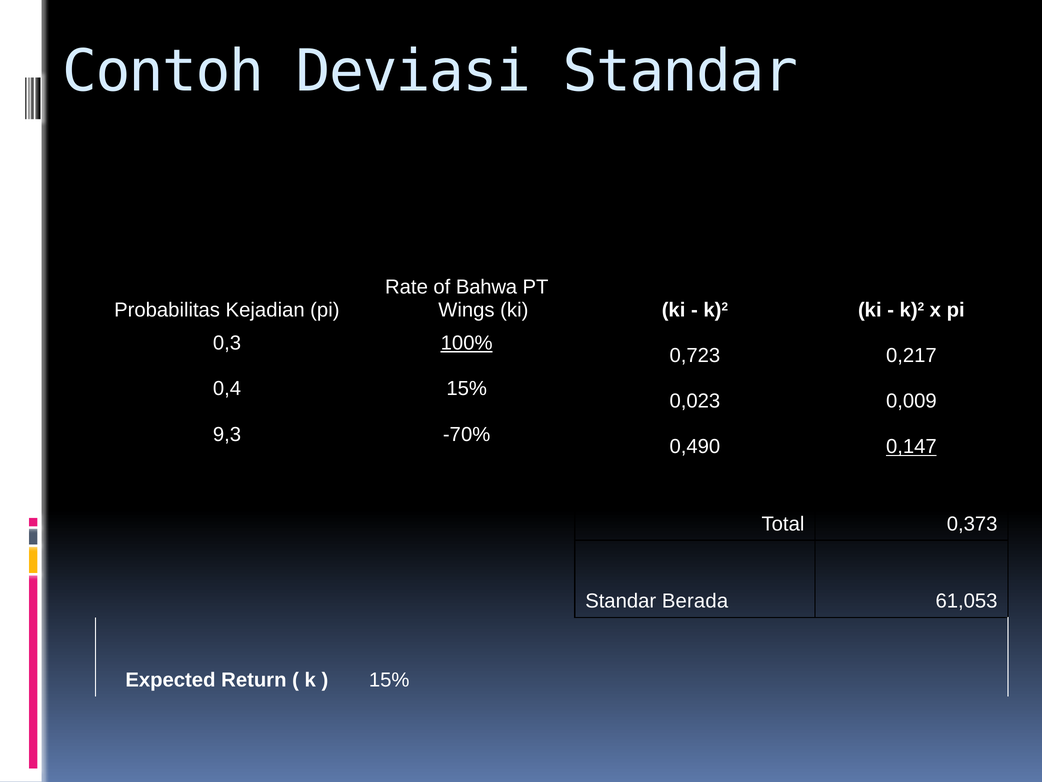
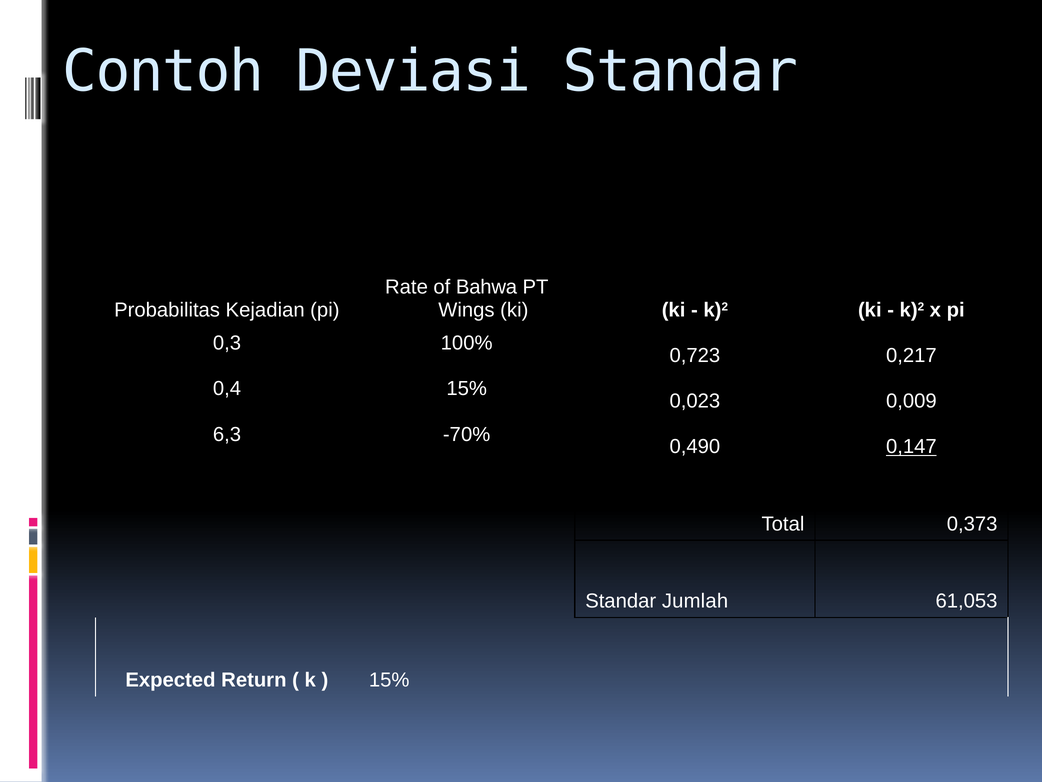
100% underline: present -> none
9,3: 9,3 -> 6,3
Berada: Berada -> Jumlah
